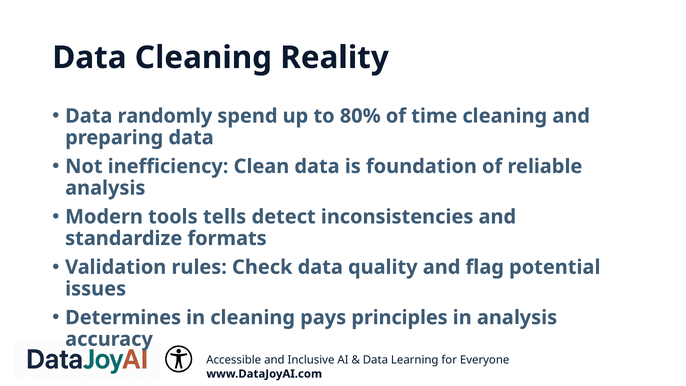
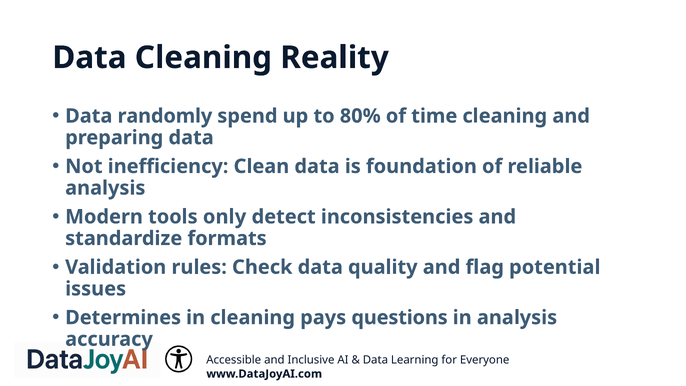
tells: tells -> only
principles: principles -> questions
